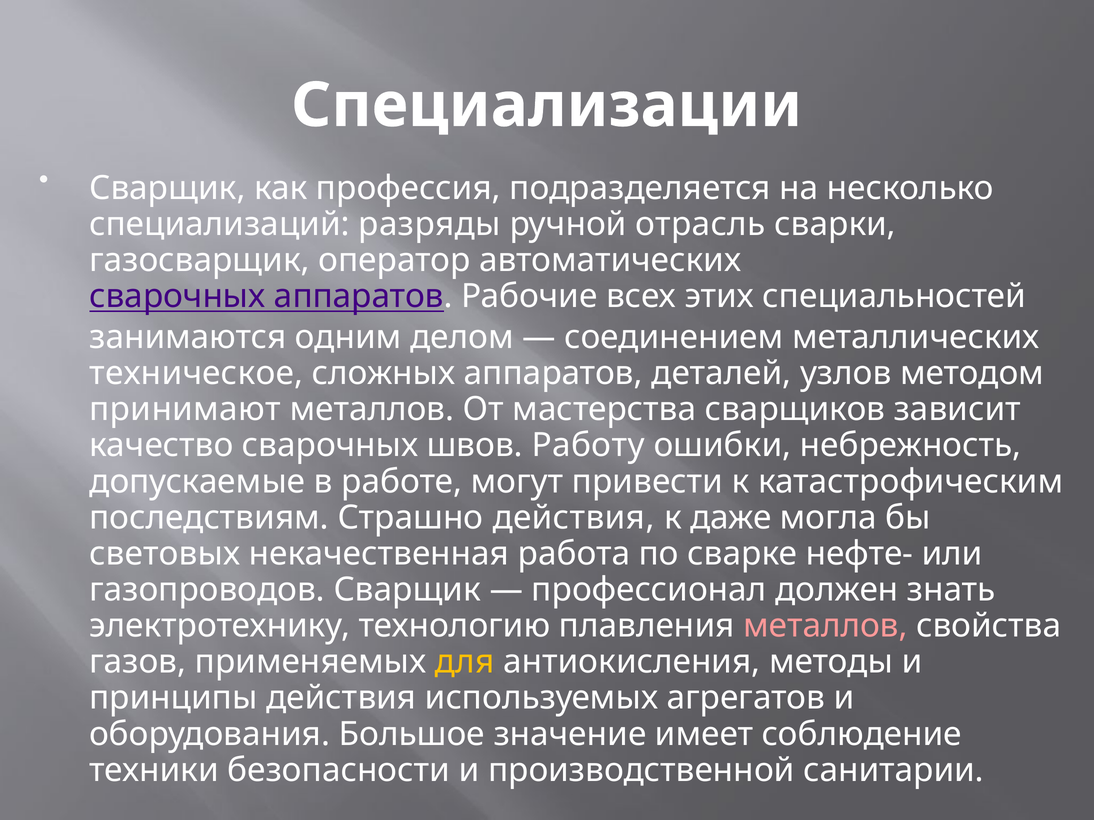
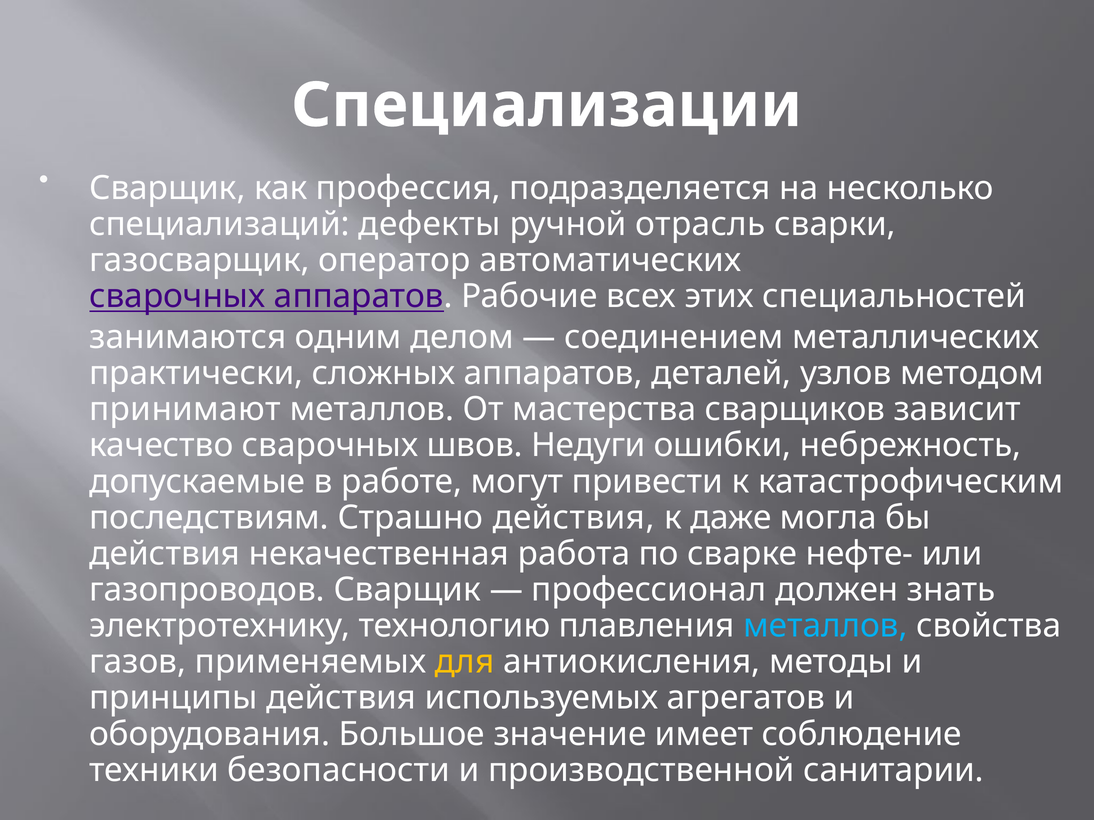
разряды: разряды -> дефекты
техническое: техническое -> практически
Работу: Работу -> Недуги
световых at (165, 554): световых -> действия
металлов at (825, 626) colour: pink -> light blue
